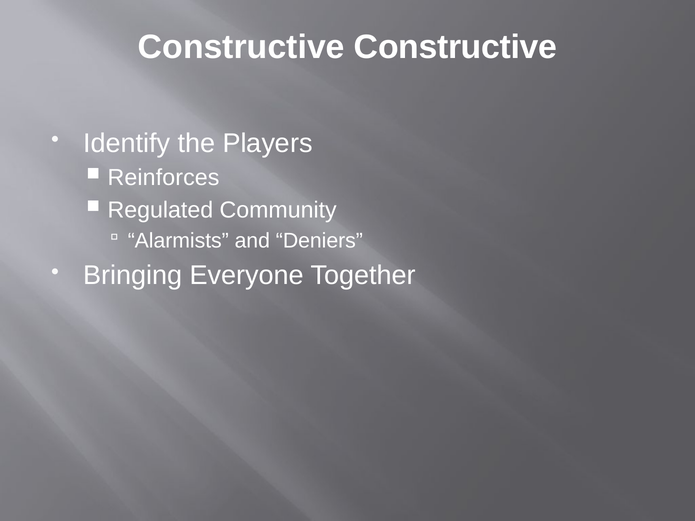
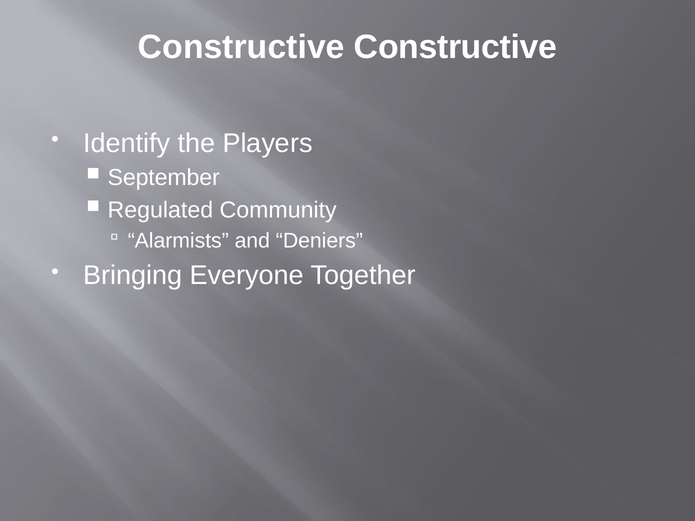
Reinforces: Reinforces -> September
